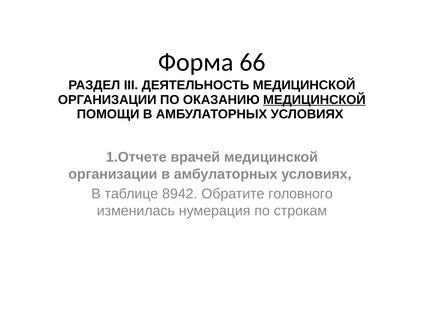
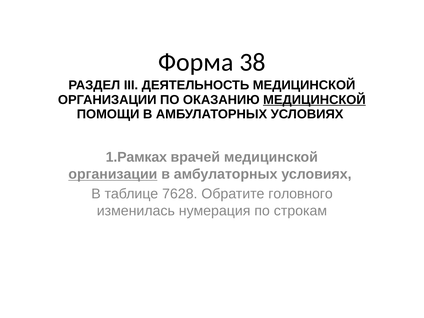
66: 66 -> 38
1.Отчете: 1.Отчете -> 1.Рамках
организации at (113, 174) underline: none -> present
8942: 8942 -> 7628
